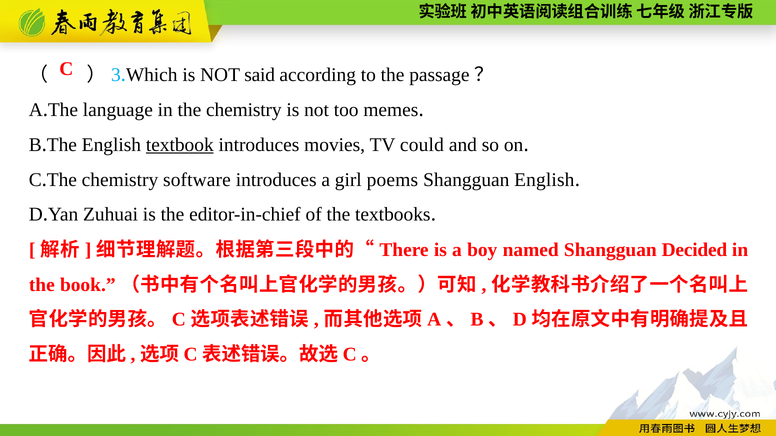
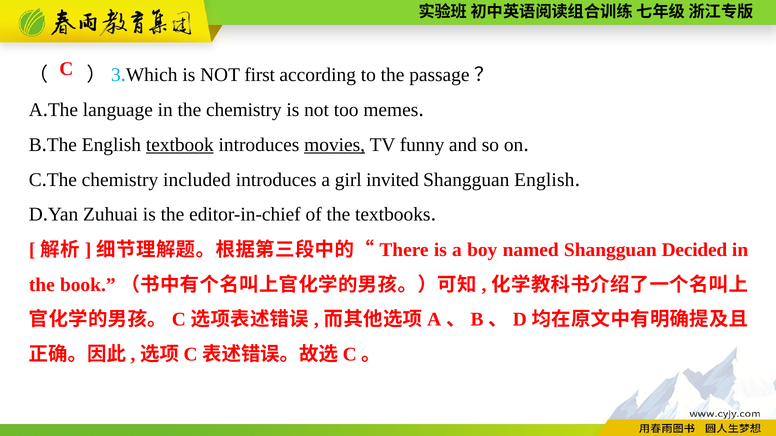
said: said -> first
movies underline: none -> present
could: could -> funny
software: software -> included
poems: poems -> invited
